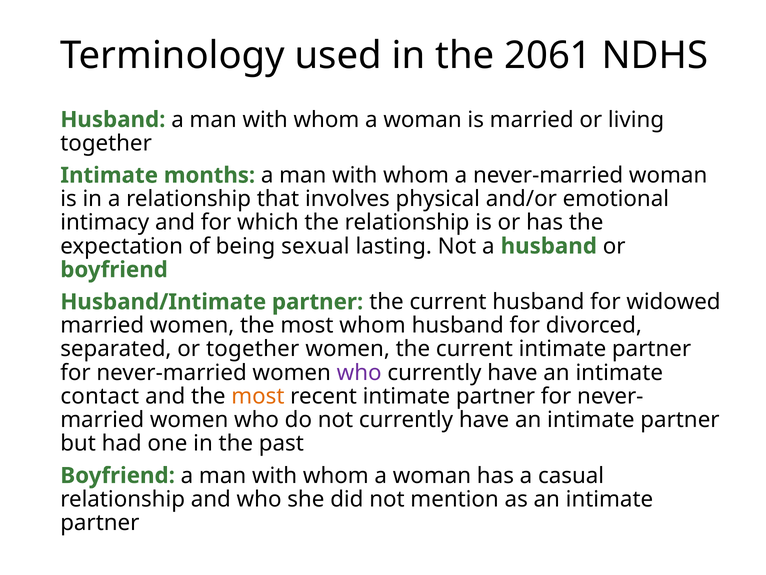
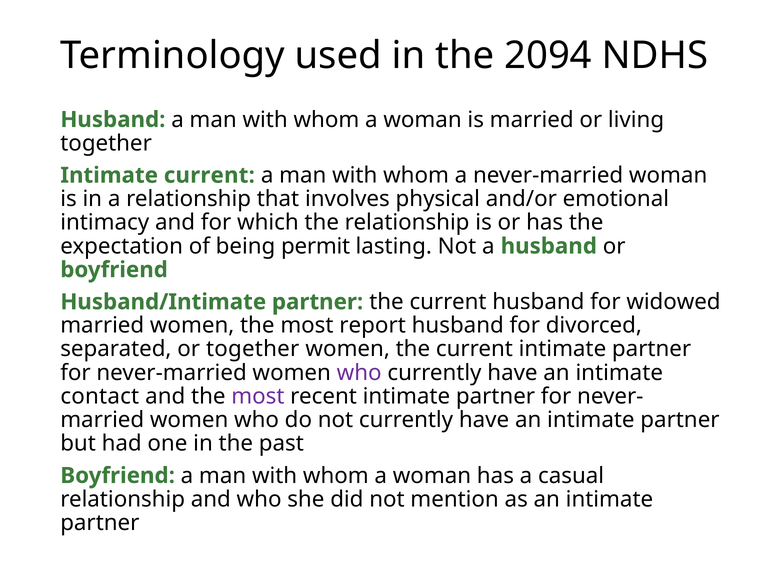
2061: 2061 -> 2094
Intimate months: months -> current
sexual: sexual -> permit
most whom: whom -> report
most at (258, 396) colour: orange -> purple
